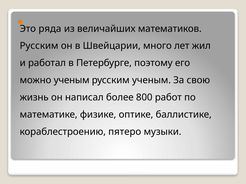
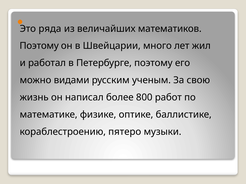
Русским at (39, 46): Русским -> Поэтому
можно ученым: ученым -> видами
